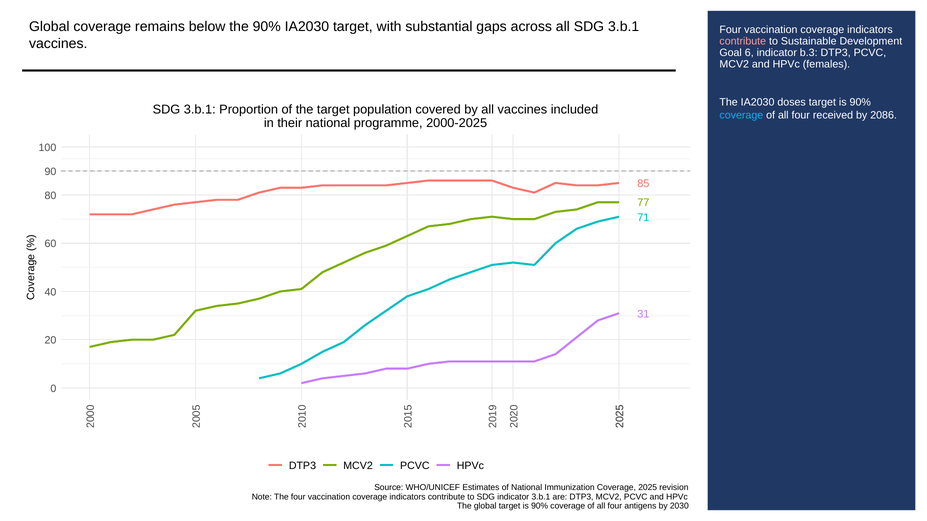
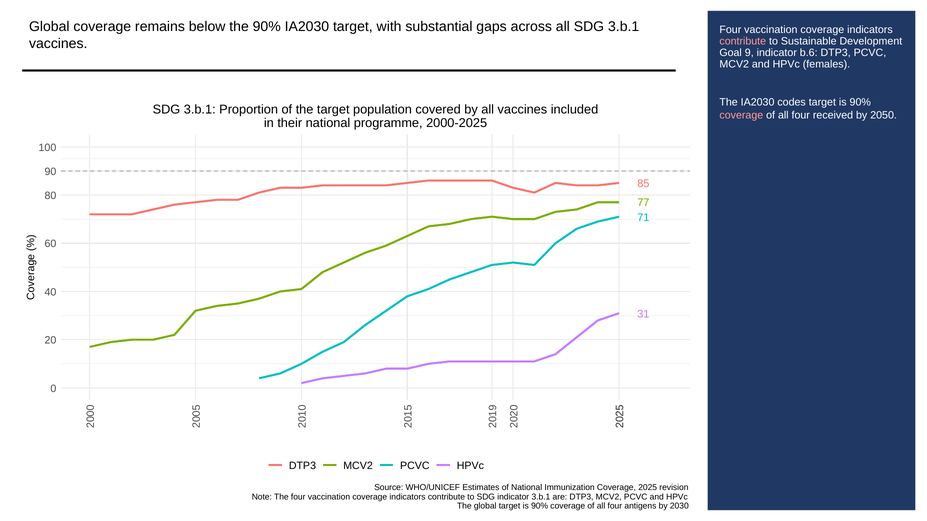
Goal 6: 6 -> 9
b.3: b.3 -> b.6
doses: doses -> codes
coverage at (741, 115) colour: light blue -> pink
2086: 2086 -> 2050
